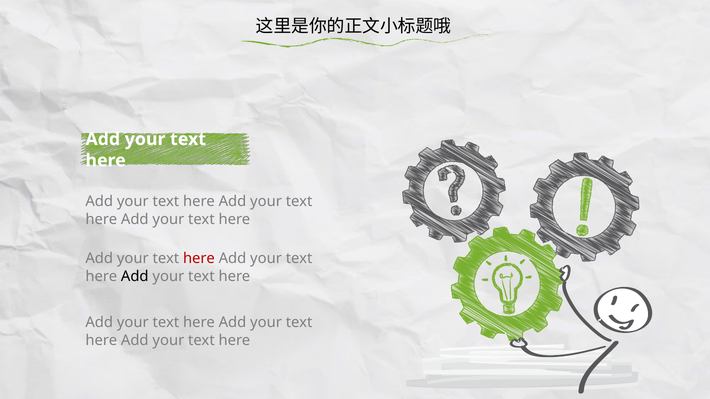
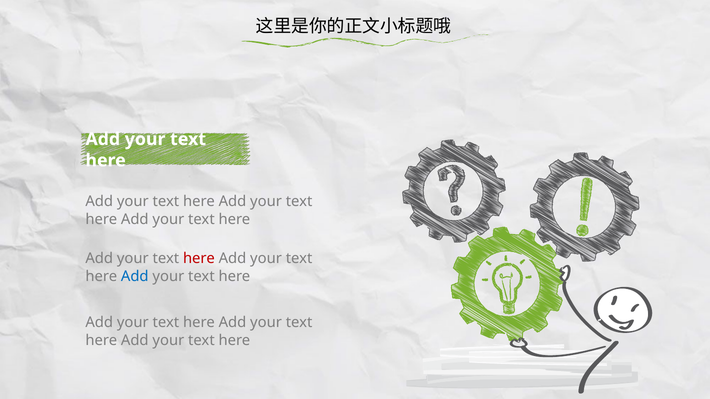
Add at (135, 277) colour: black -> blue
